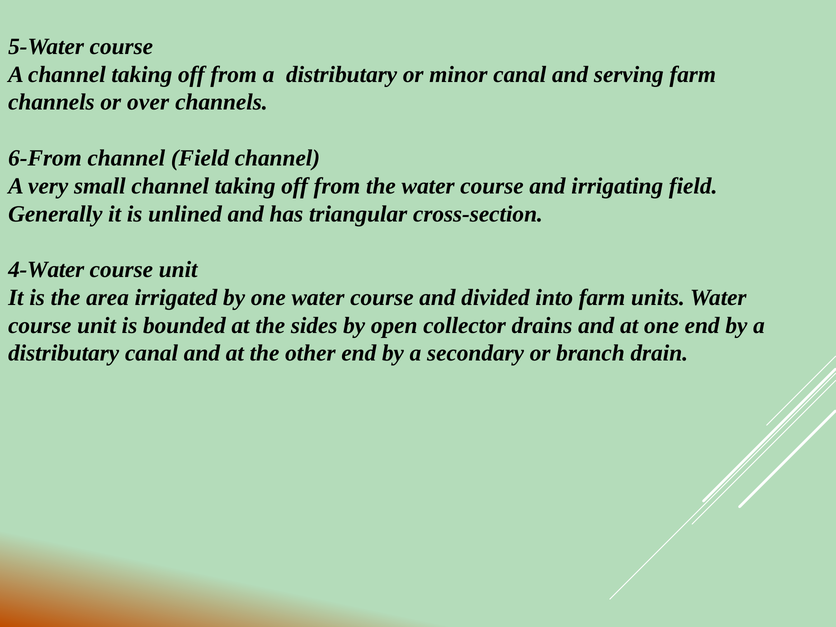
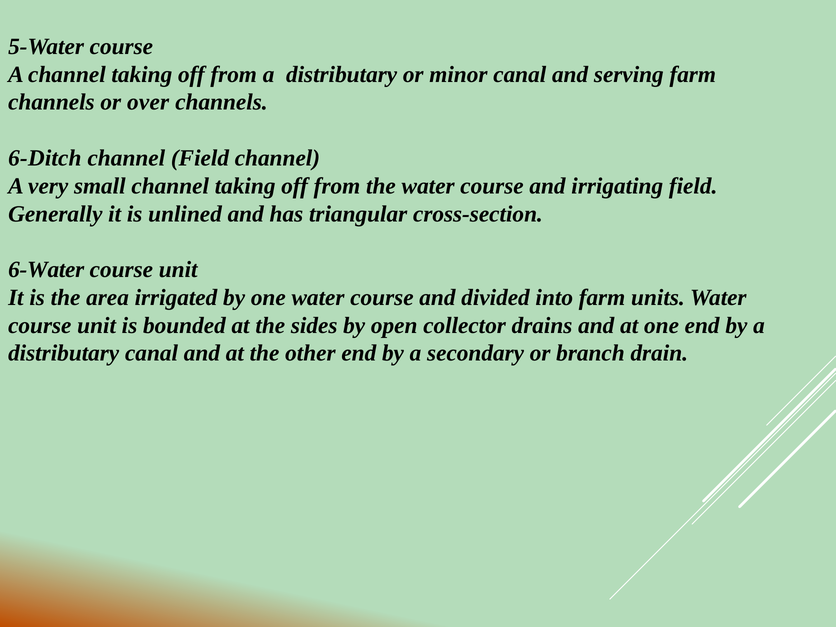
6-From: 6-From -> 6-Ditch
4-Water: 4-Water -> 6-Water
